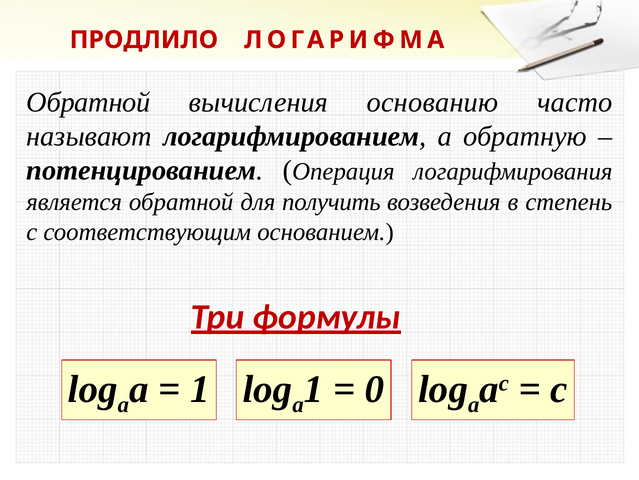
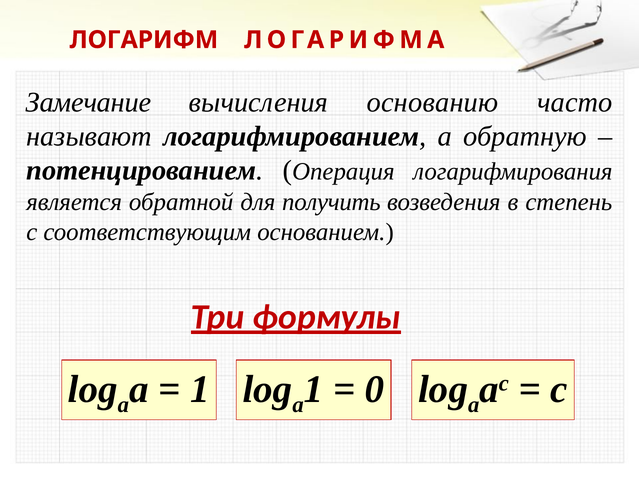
ПРОДЛИЛО: ПРОДЛИЛО -> ЛОГАРИФМ
Обратной at (88, 102): Обратной -> Замечание
